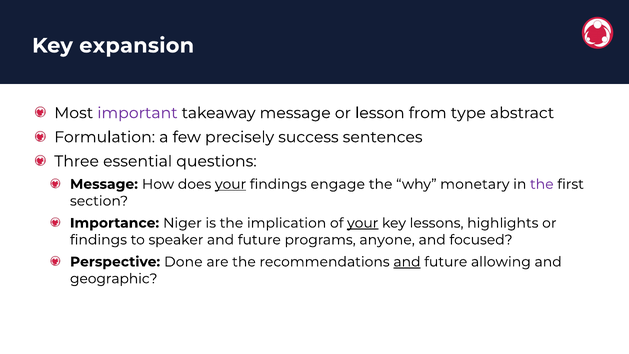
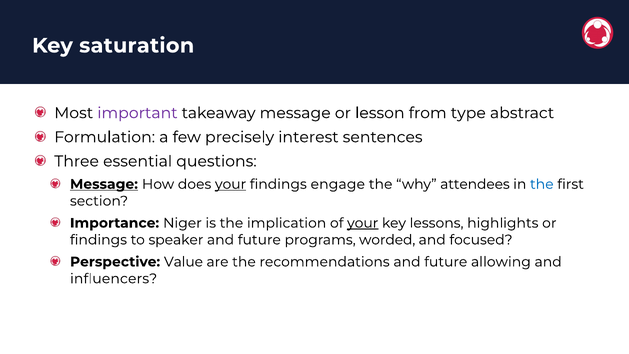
expansion: expansion -> saturation
success: success -> interest
Message at (104, 184) underline: none -> present
monetary: monetary -> attendees
the at (542, 184) colour: purple -> blue
anyone: anyone -> worded
Done: Done -> Value
and at (407, 262) underline: present -> none
geographic: geographic -> influencers
